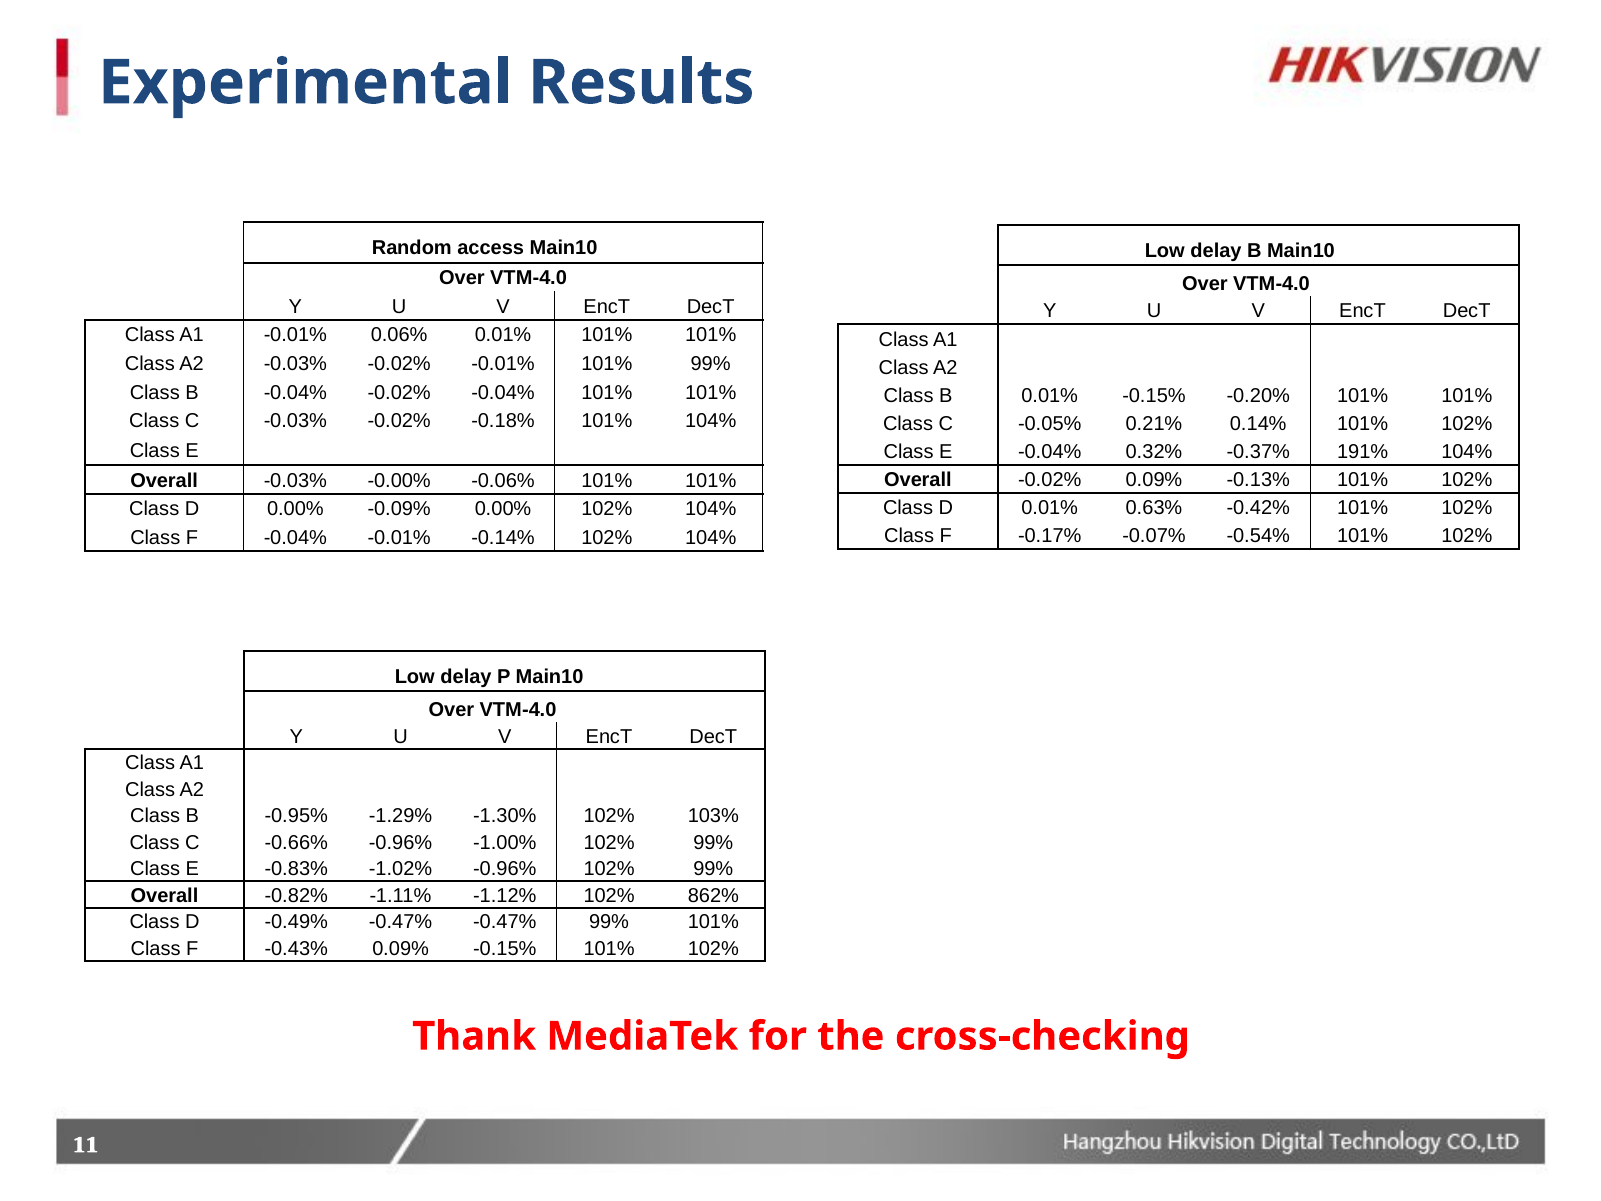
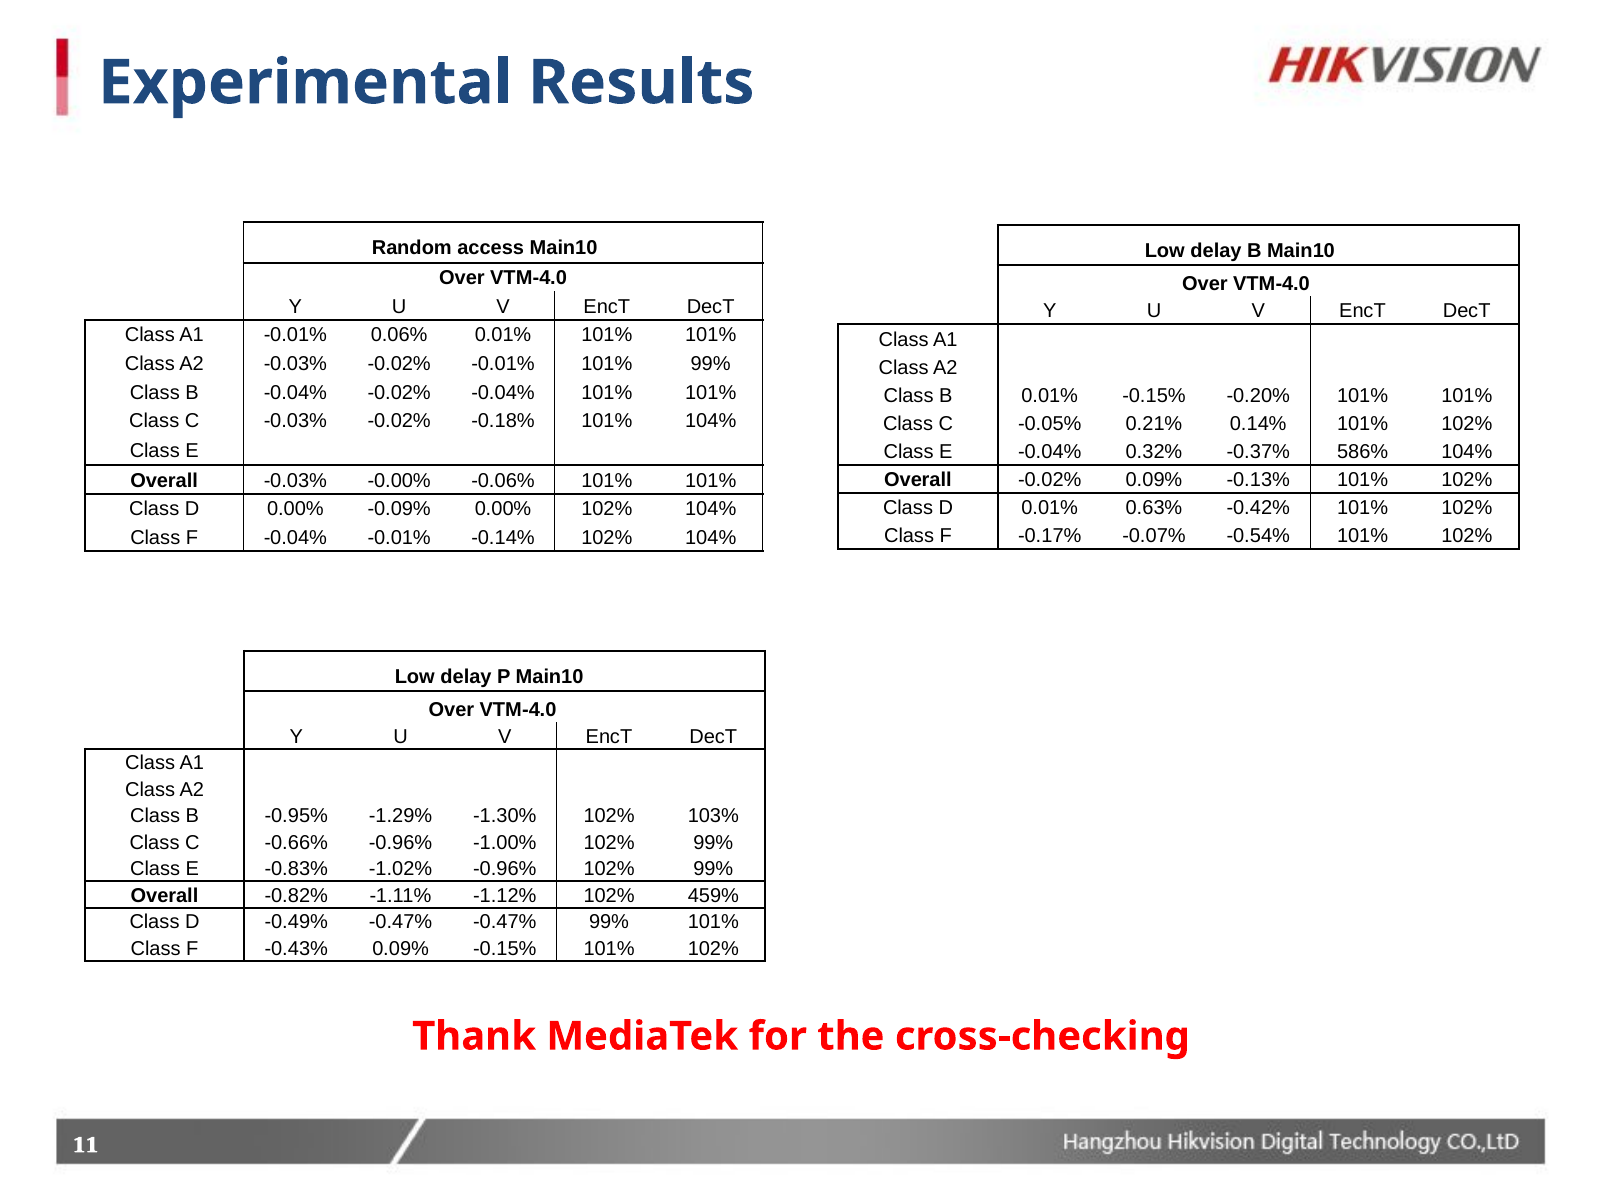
191%: 191% -> 586%
862%: 862% -> 459%
